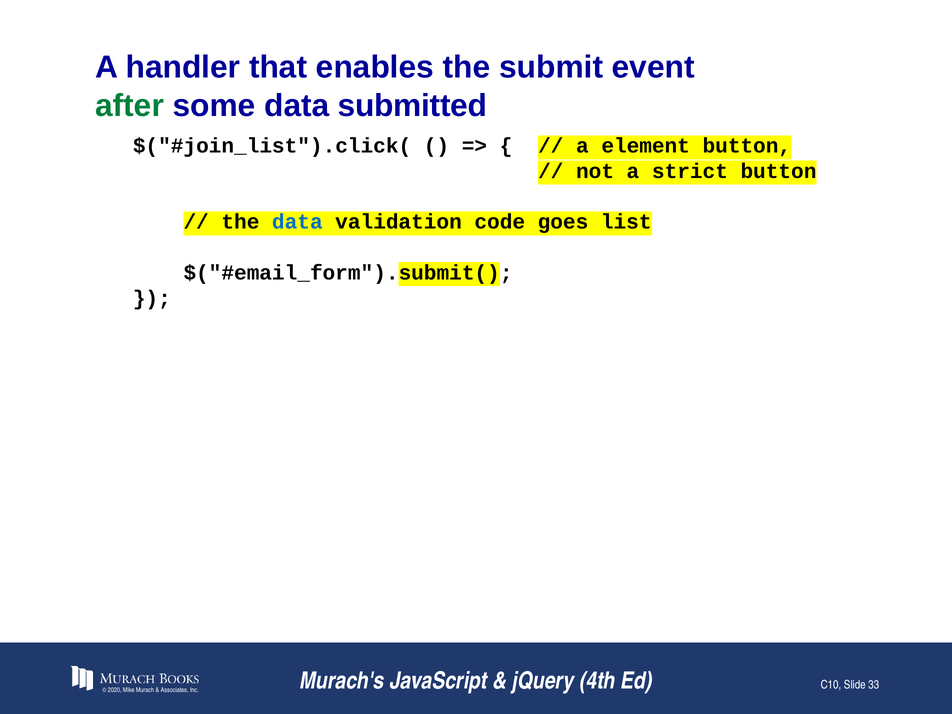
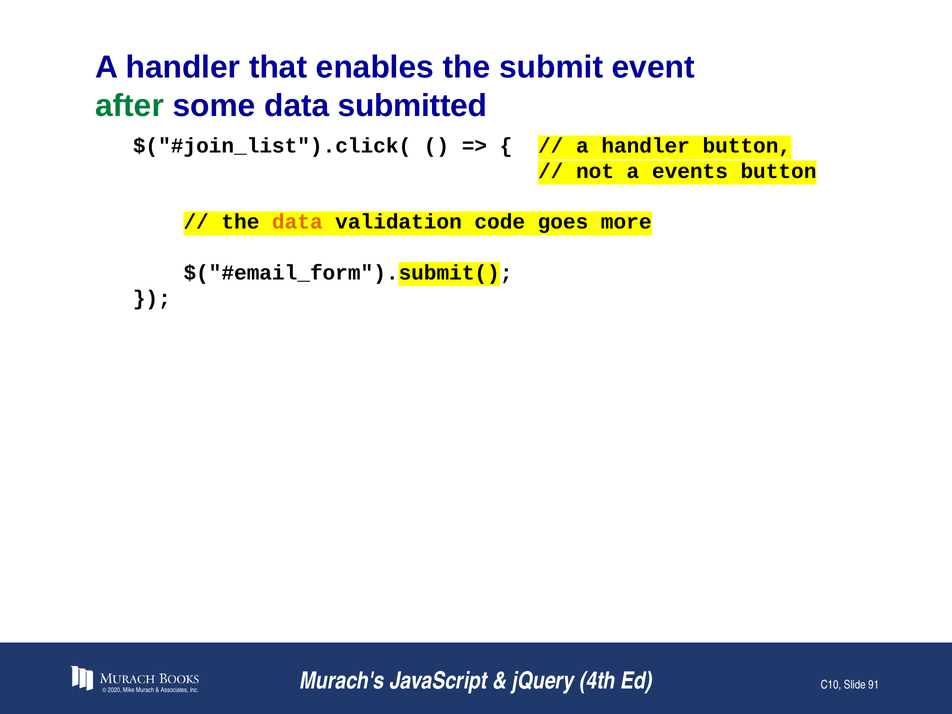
element at (646, 146): element -> handler
strict: strict -> events
data at (297, 222) colour: blue -> orange
list: list -> more
33: 33 -> 91
